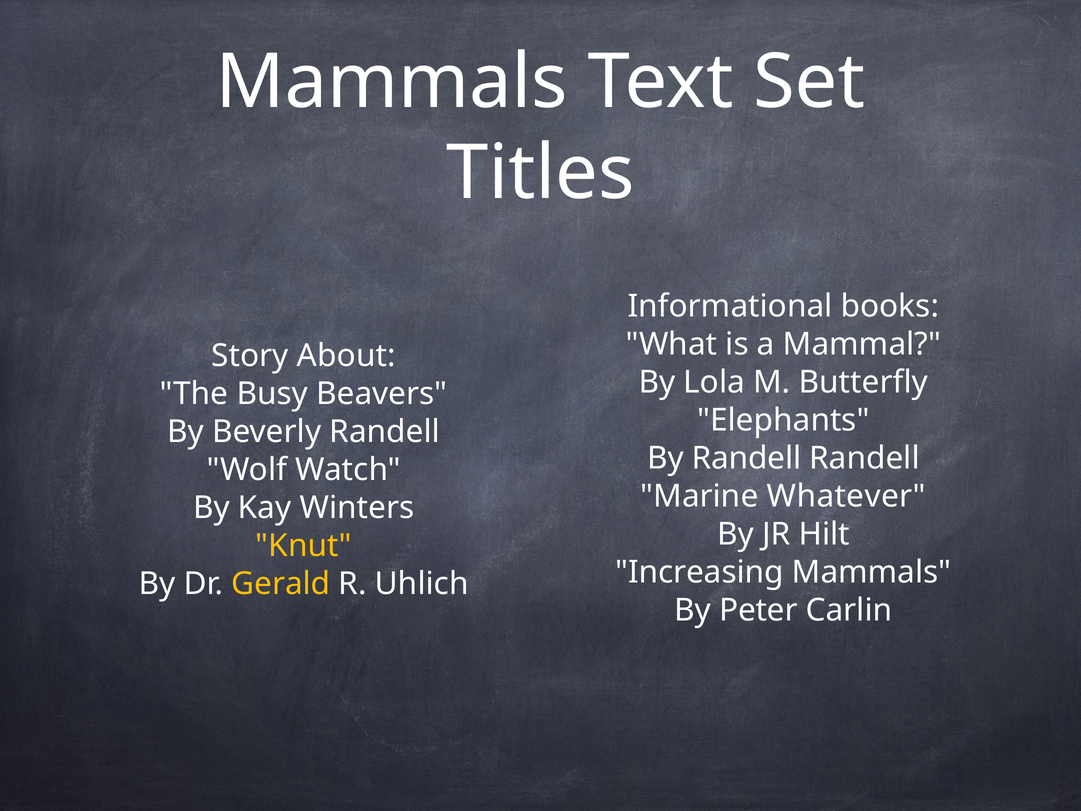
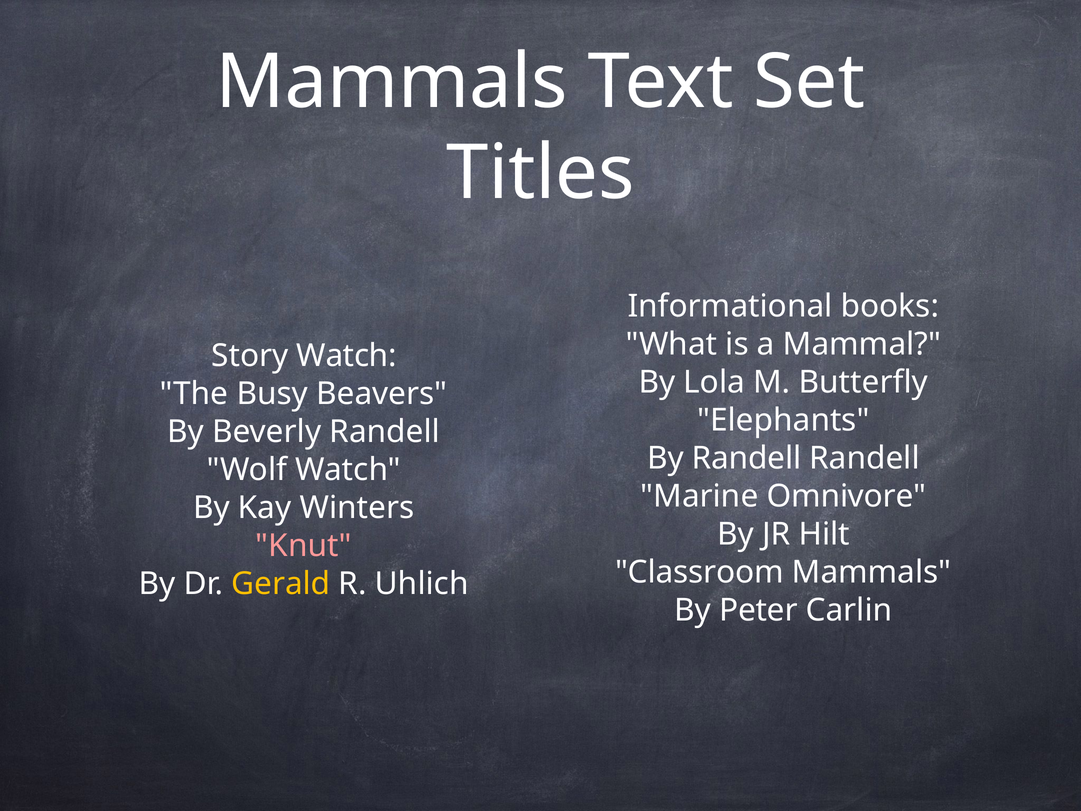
Story About: About -> Watch
Whatever: Whatever -> Omnivore
Knut colour: yellow -> pink
Increasing: Increasing -> Classroom
